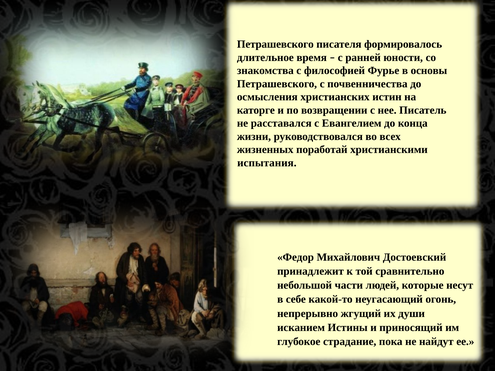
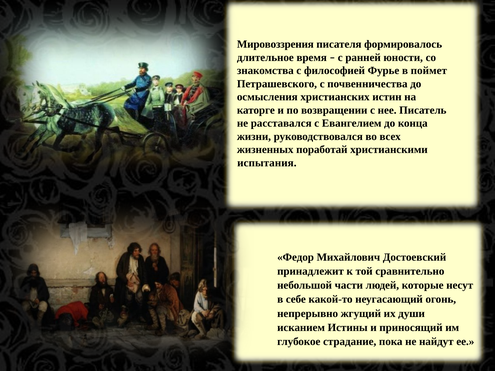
Петрашевского at (275, 44): Петрашевского -> Мировоззрения
основы: основы -> поймет
